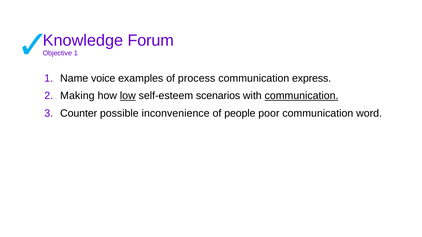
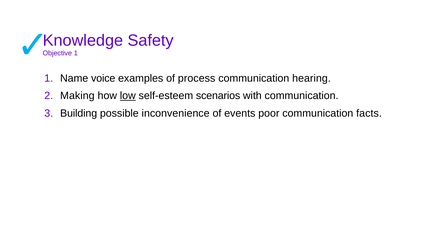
Forum: Forum -> Safety
express: express -> hearing
communication at (302, 96) underline: present -> none
Counter: Counter -> Building
people: people -> events
word: word -> facts
